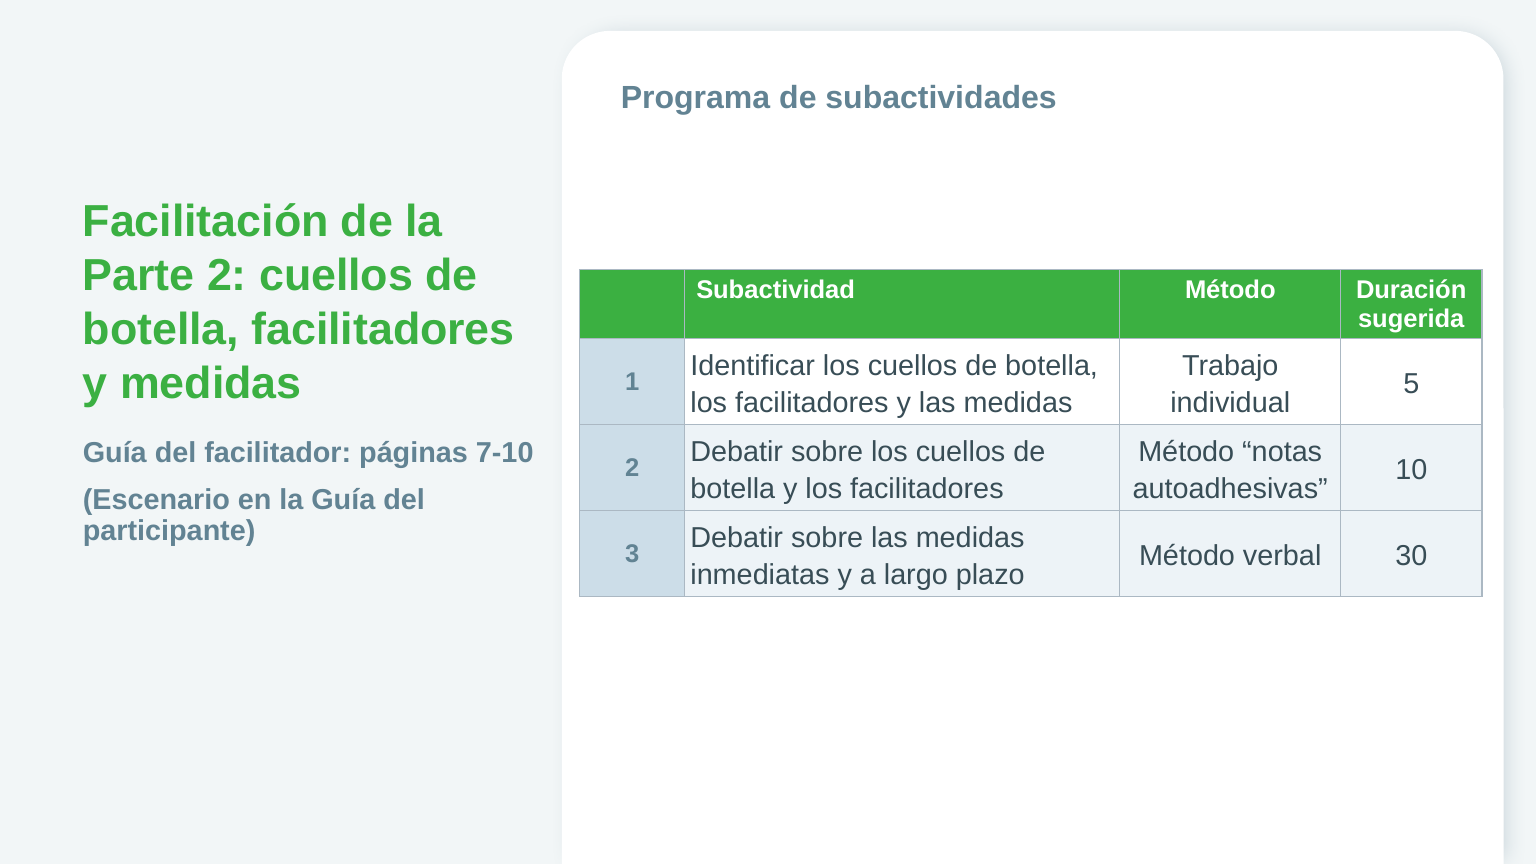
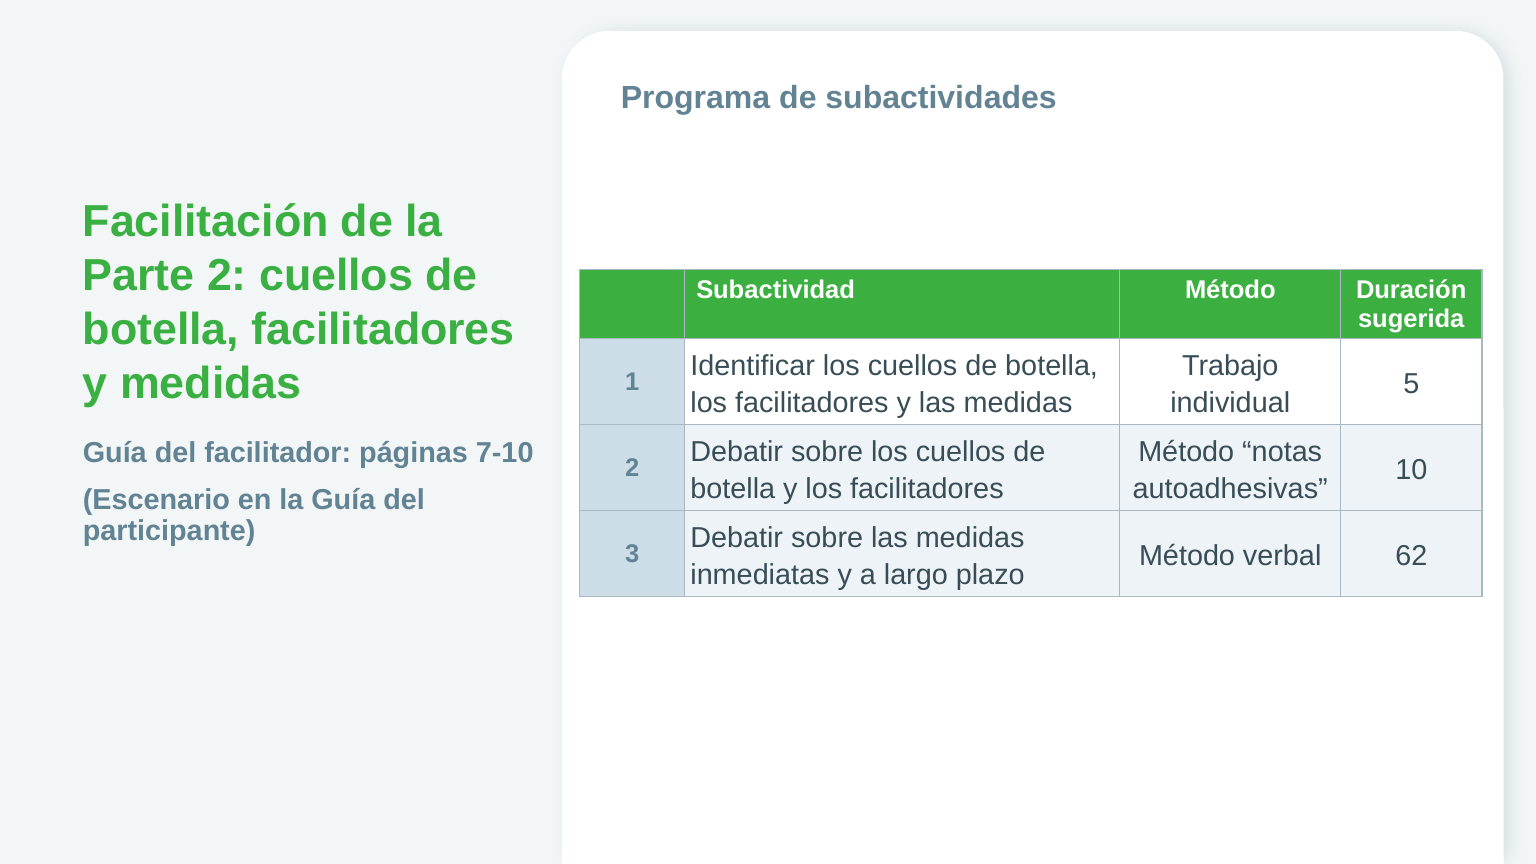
30: 30 -> 62
